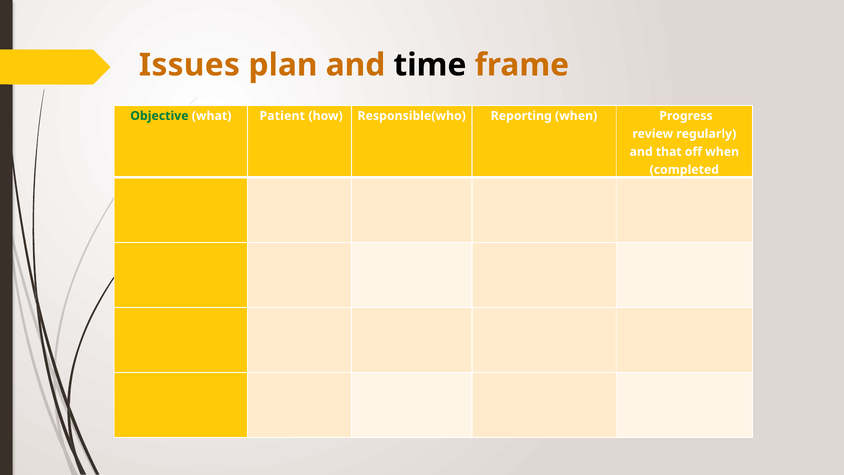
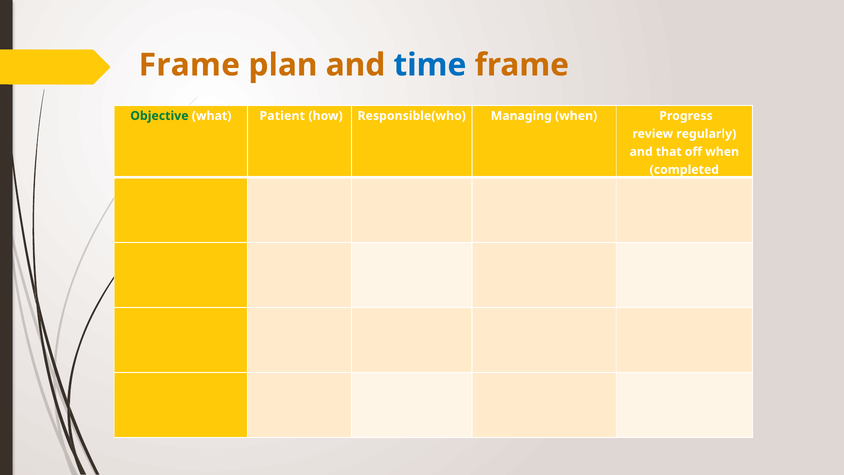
Issues at (189, 65): Issues -> Frame
time colour: black -> blue
Reporting: Reporting -> Managing
